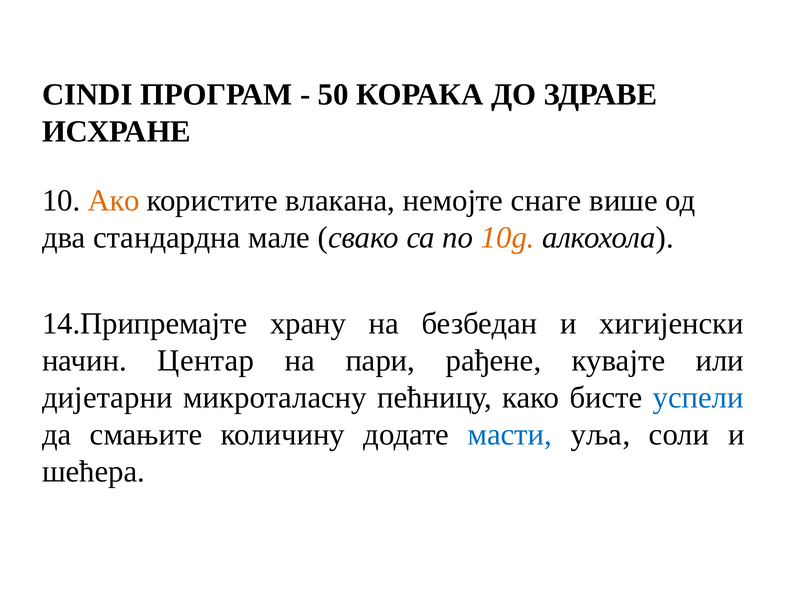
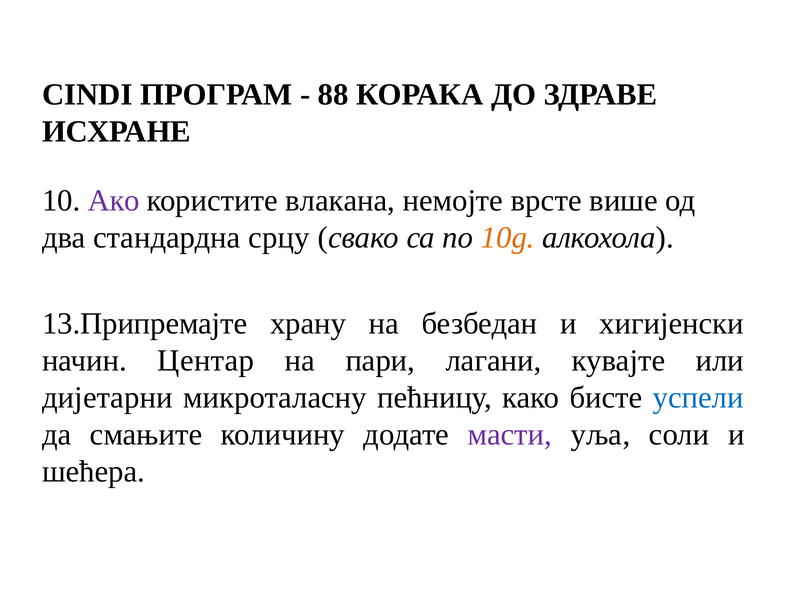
50: 50 -> 88
Ако colour: orange -> purple
снаге: снаге -> врсте
мале: мале -> срцу
14.Припремајте: 14.Припремајте -> 13.Припремајте
рађене: рађене -> лагани
масти colour: blue -> purple
